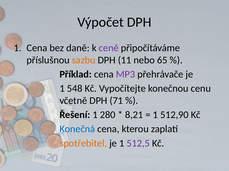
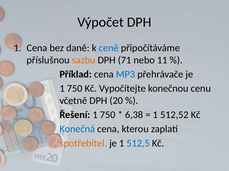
ceně colour: purple -> blue
11: 11 -> 71
65: 65 -> 11
MP3 colour: purple -> blue
548 at (75, 89): 548 -> 750
71: 71 -> 20
Řešení 1 280: 280 -> 750
8,21: 8,21 -> 6,38
512,90: 512,90 -> 512,52
512,5 colour: purple -> blue
